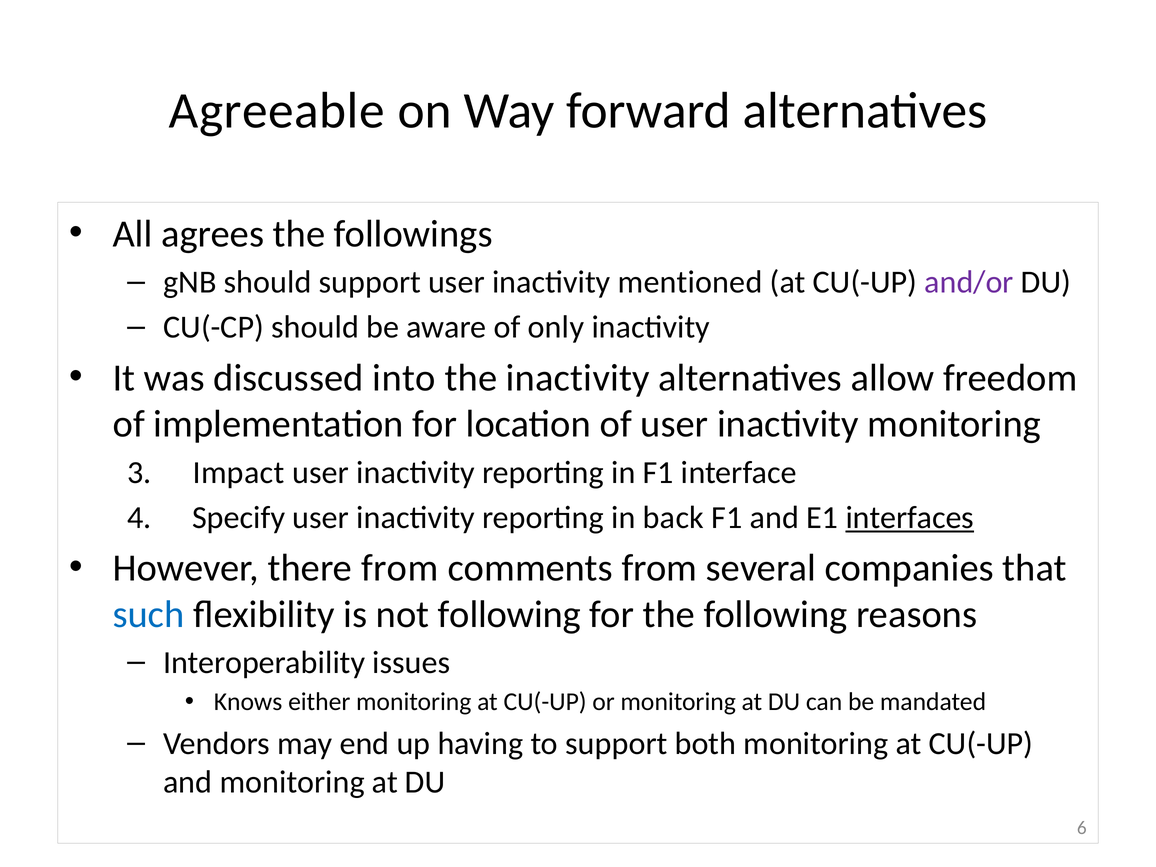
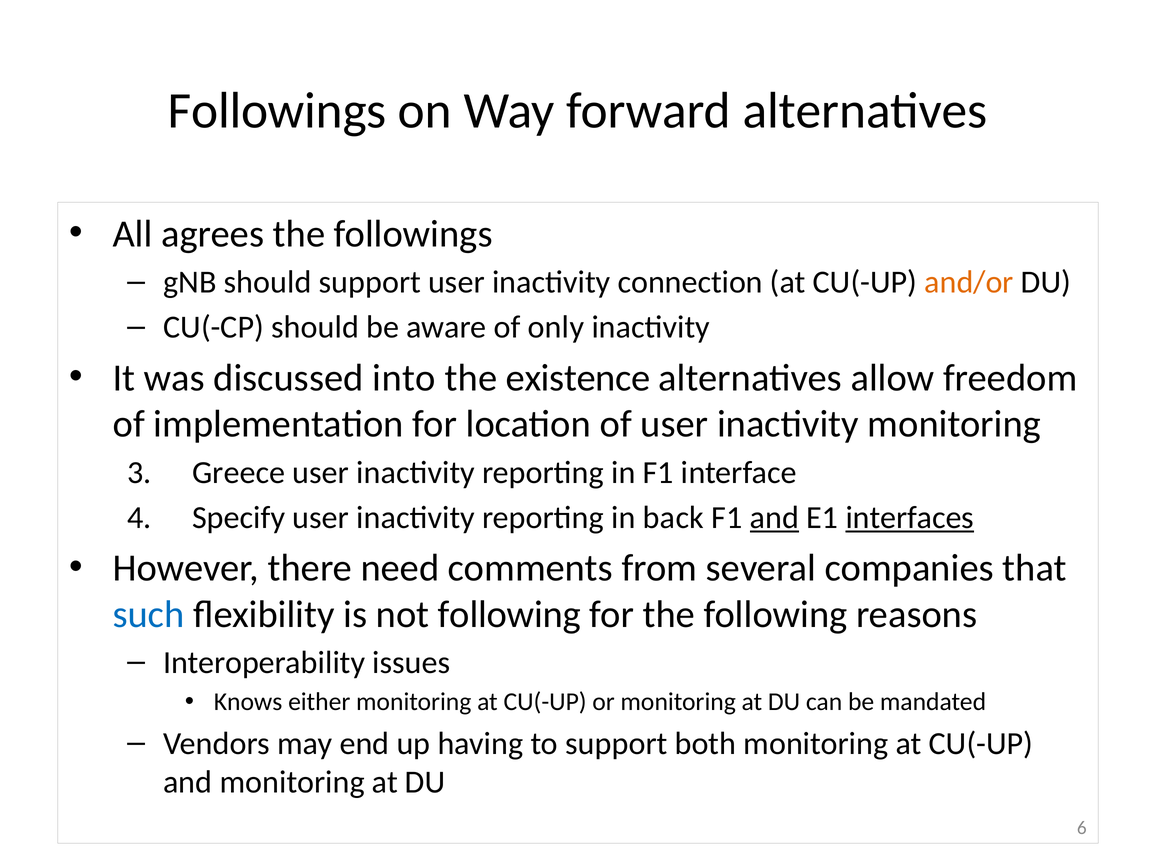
Agreeable at (277, 111): Agreeable -> Followings
mentioned: mentioned -> connection
and/or colour: purple -> orange
the inactivity: inactivity -> existence
Impact: Impact -> Greece
and at (774, 518) underline: none -> present
there from: from -> need
